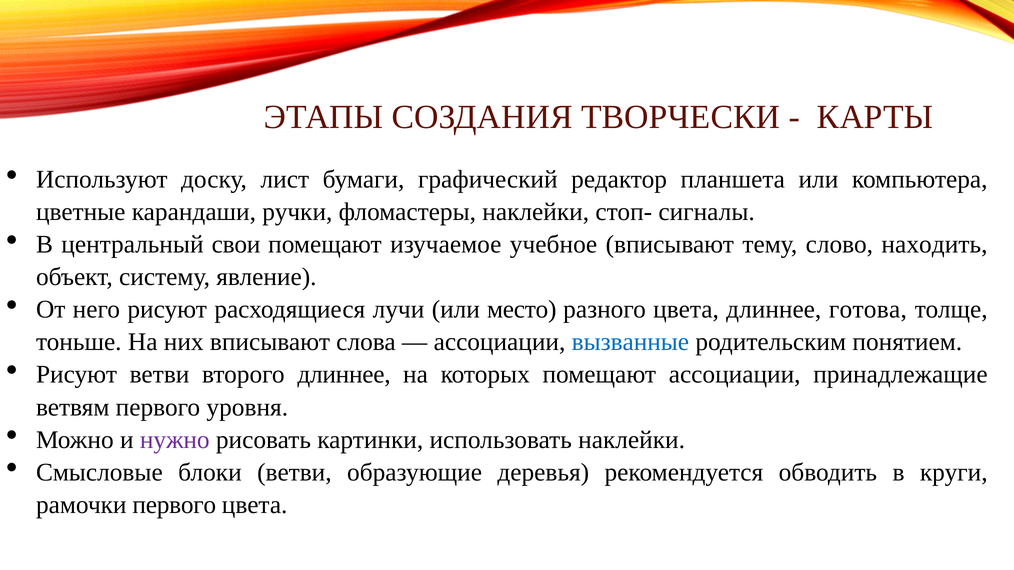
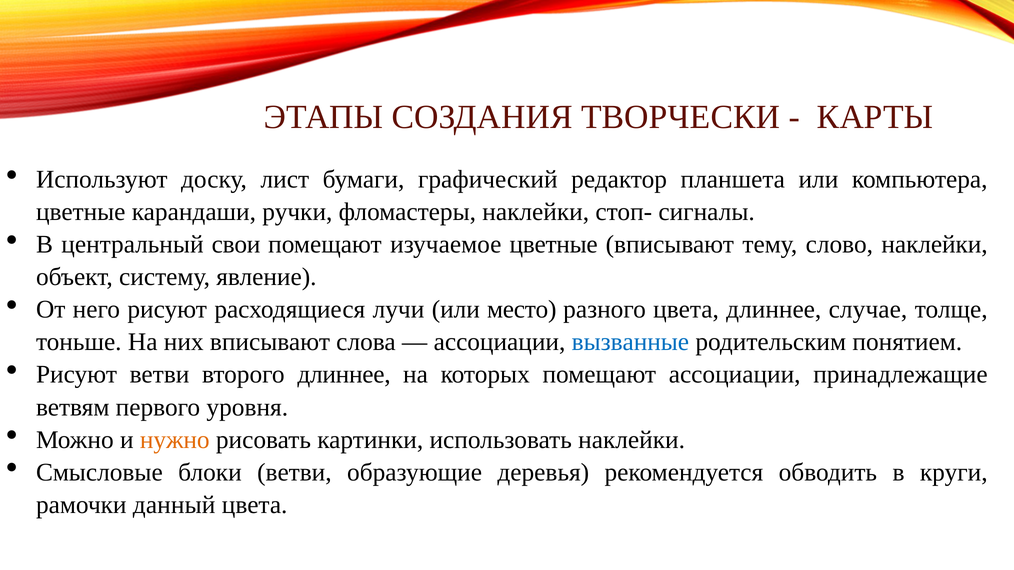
изучаемое учебное: учебное -> цветные
слово находить: находить -> наклейки
готова: готова -> случае
нужно colour: purple -> orange
рамочки первого: первого -> данный
